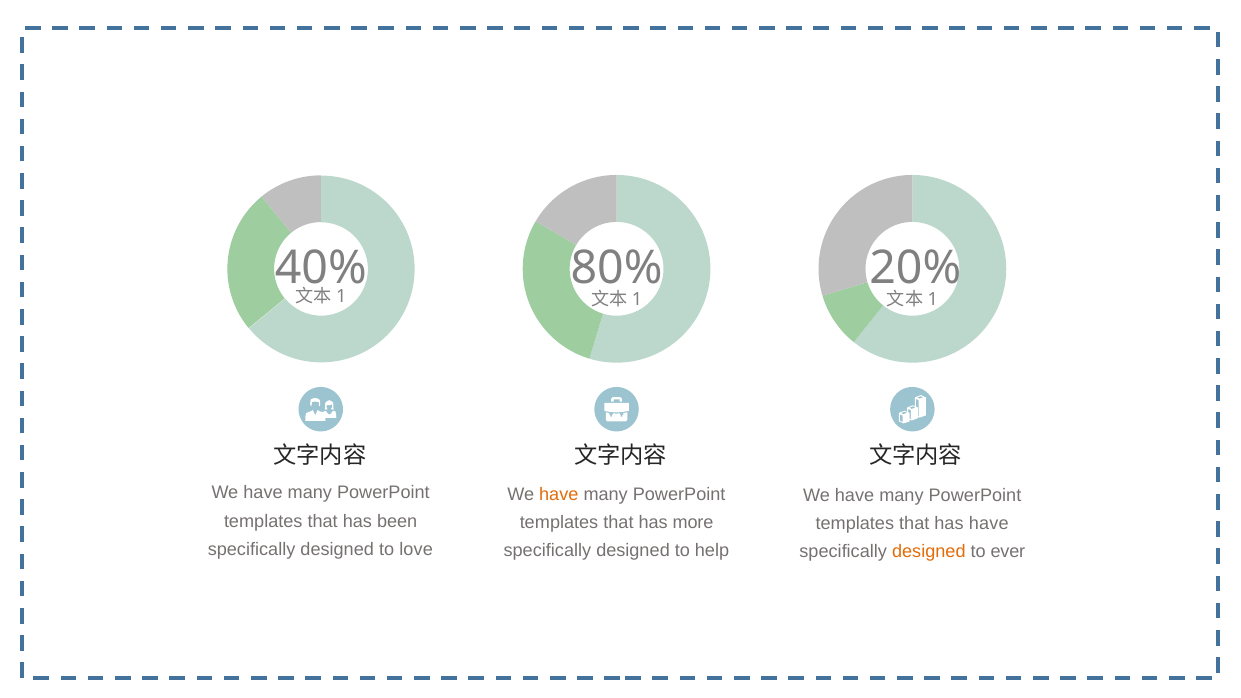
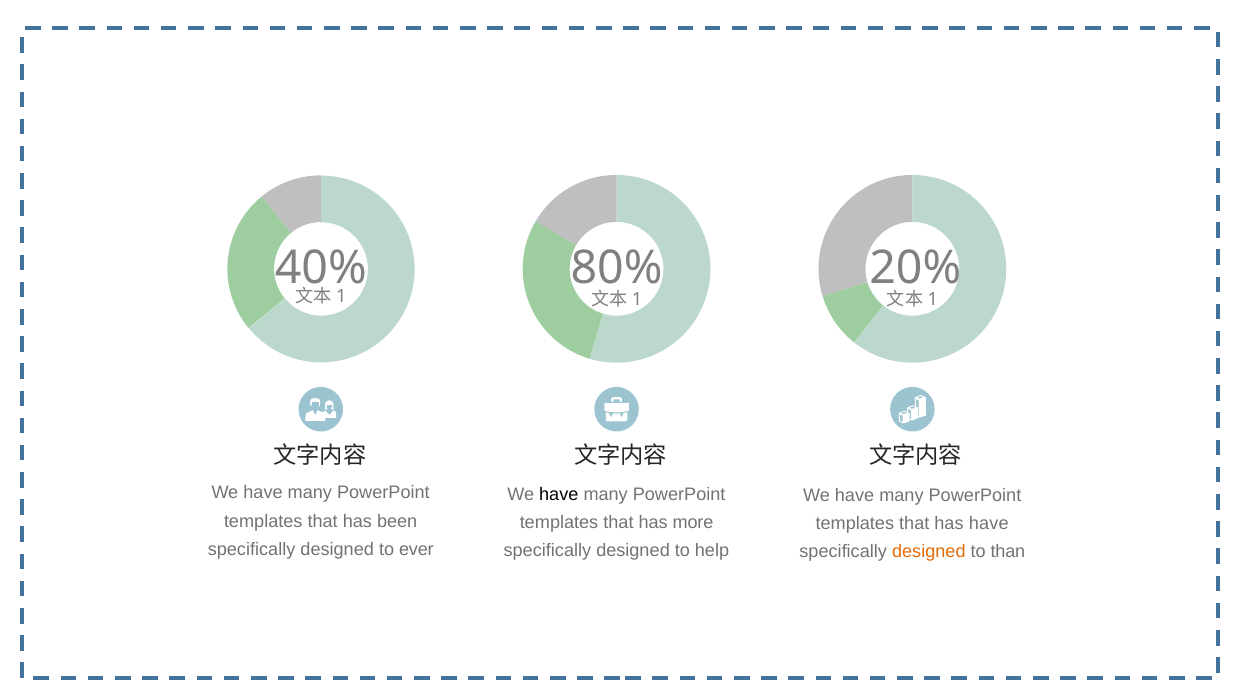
have at (559, 494) colour: orange -> black
love: love -> ever
ever: ever -> than
